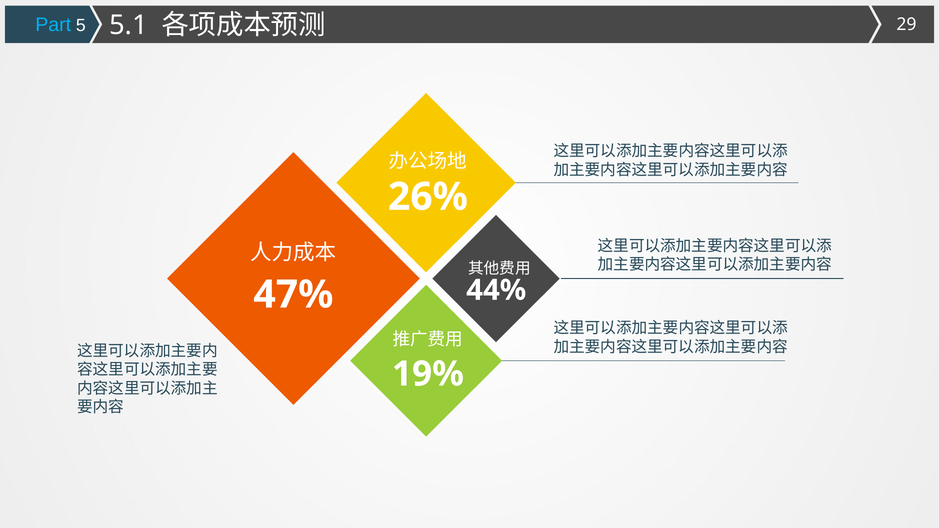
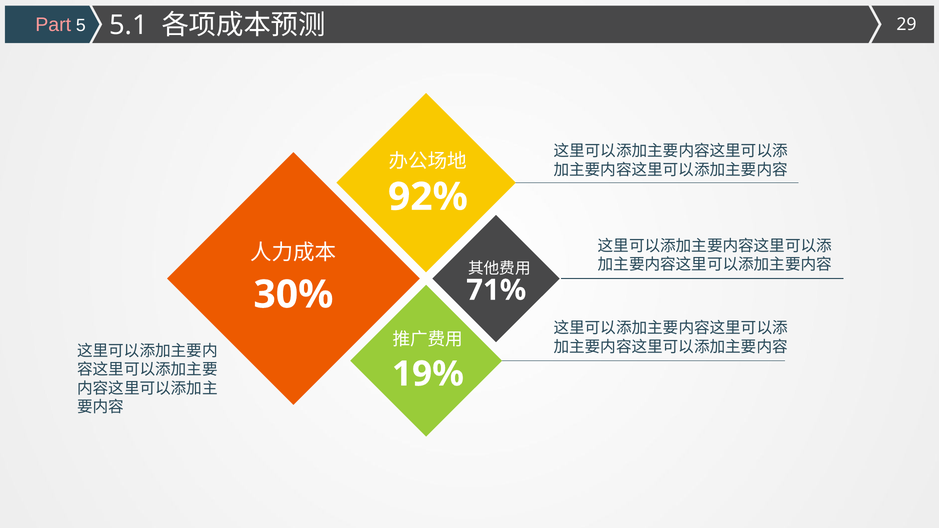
Part colour: light blue -> pink
26%: 26% -> 92%
44%: 44% -> 71%
47%: 47% -> 30%
